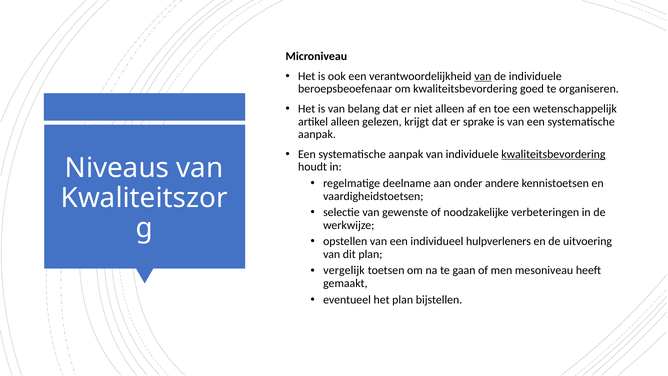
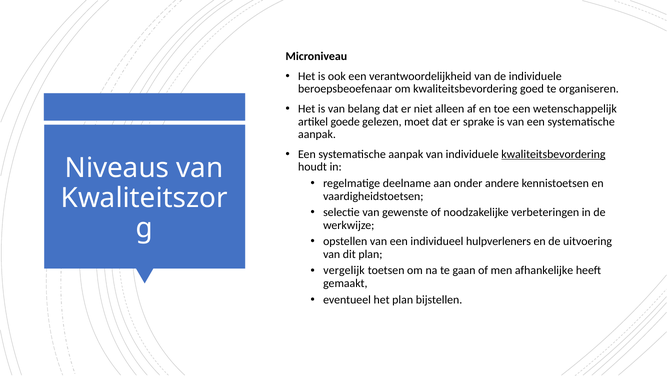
van at (483, 76) underline: present -> none
artikel alleen: alleen -> goede
krijgt: krijgt -> moet
mesoniveau: mesoniveau -> afhankelijke
